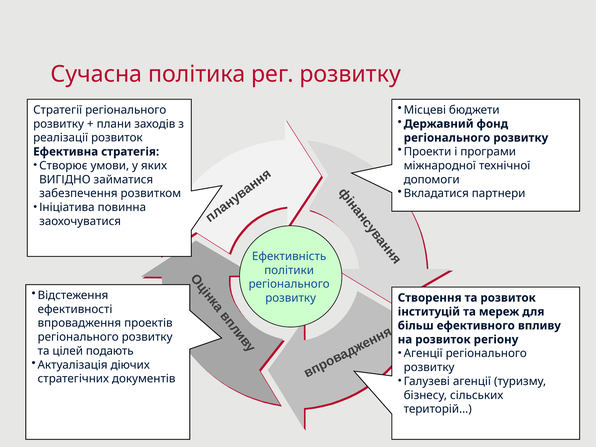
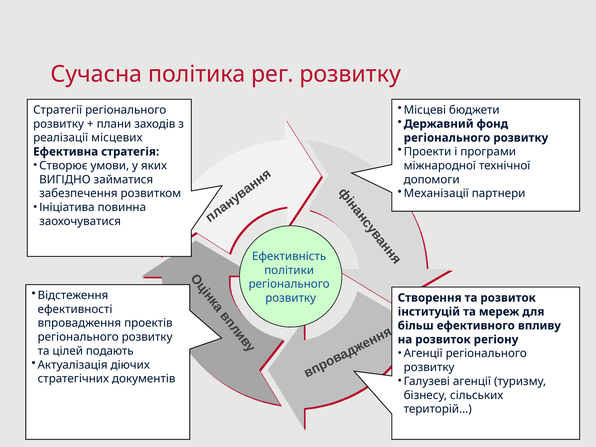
реалізації розвиток: розвиток -> місцевих
Вкладатися: Вкладатися -> Механізації
